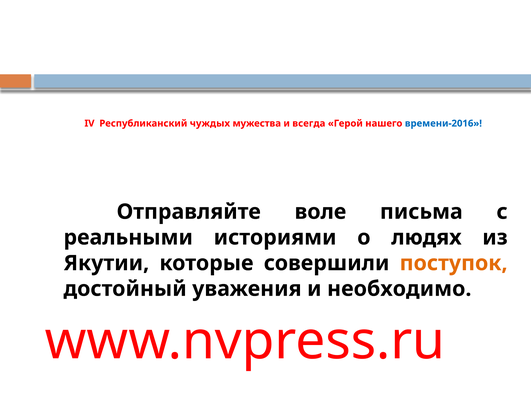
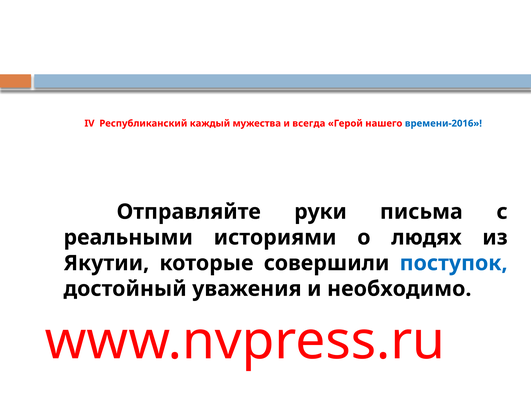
чуждых: чуждых -> каждый
воле: воле -> руки
поступок colour: orange -> blue
